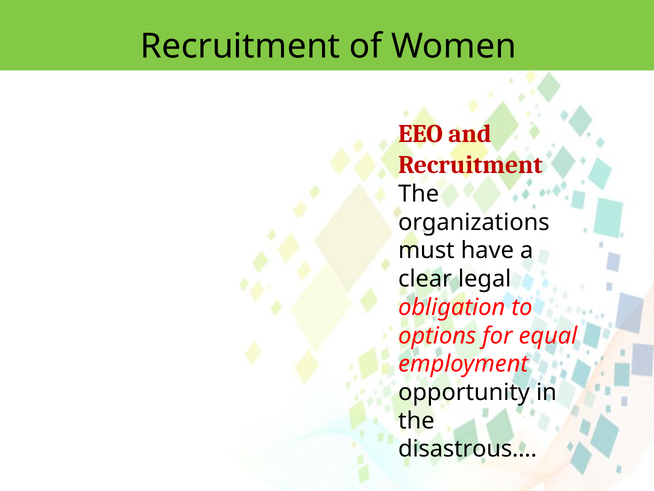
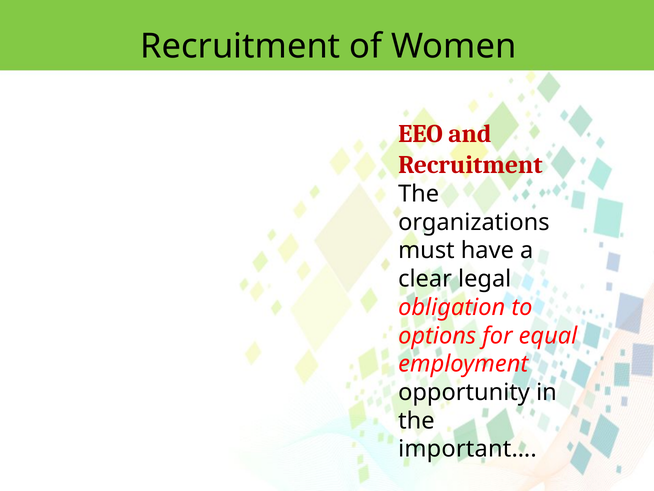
disastrous…: disastrous… -> important…
